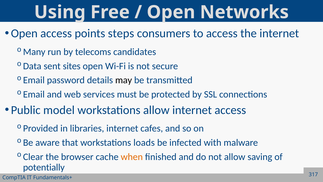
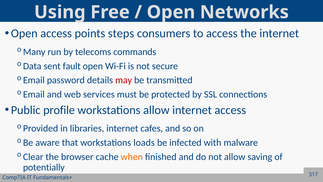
candidates: candidates -> commands
sites: sites -> fault
may colour: black -> red
model: model -> profile
